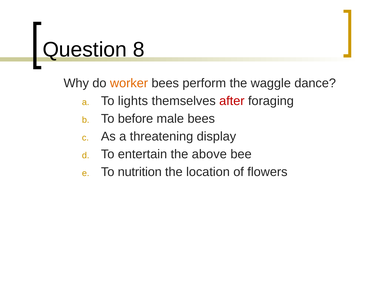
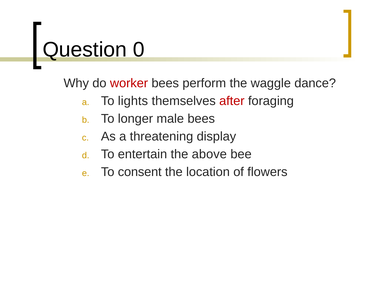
8: 8 -> 0
worker colour: orange -> red
before: before -> longer
nutrition: nutrition -> consent
